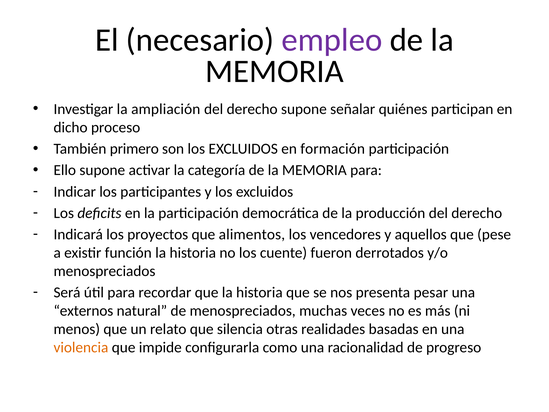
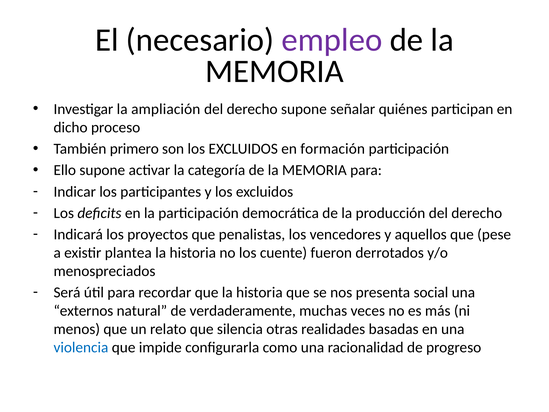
alimentos: alimentos -> penalistas
función: función -> plantea
pesar: pesar -> social
de menospreciados: menospreciados -> verdaderamente
violencia colour: orange -> blue
